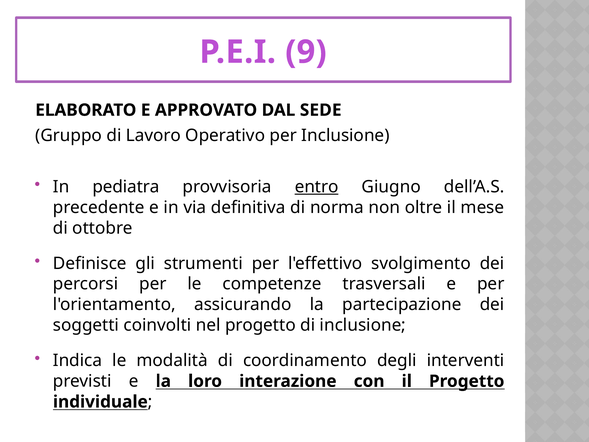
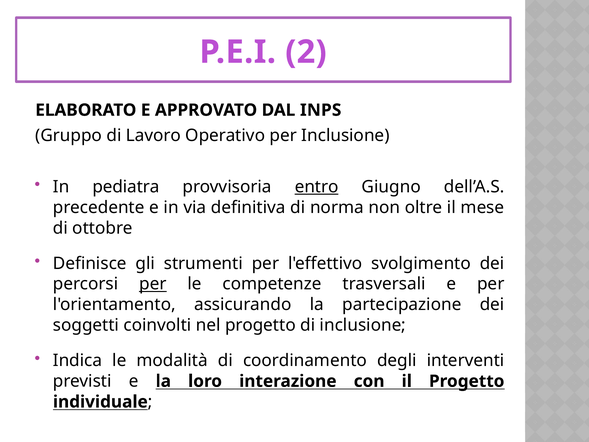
9: 9 -> 2
SEDE: SEDE -> INPS
per at (153, 284) underline: none -> present
